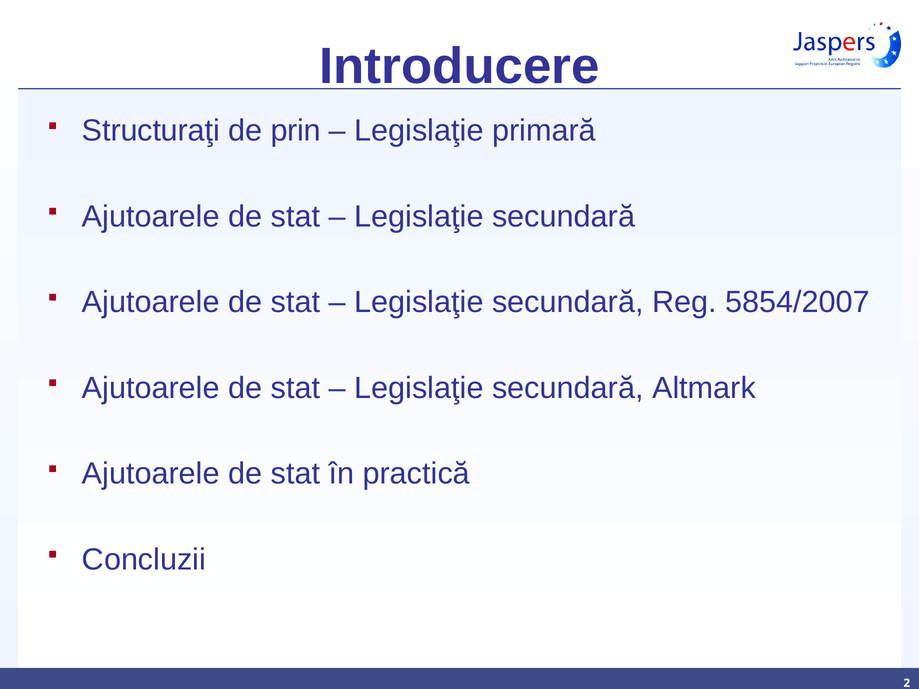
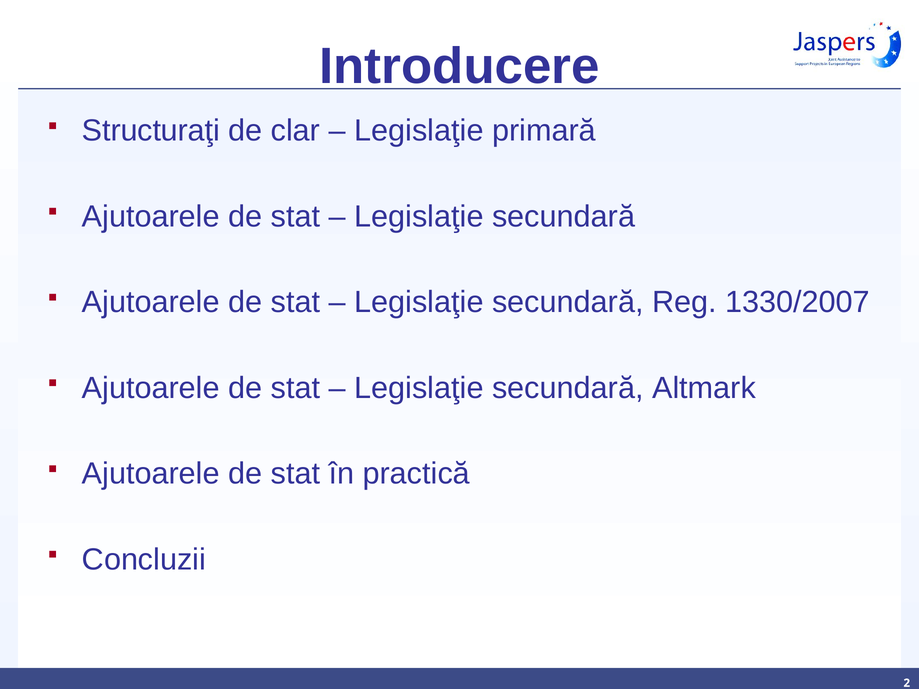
prin: prin -> clar
5854/2007: 5854/2007 -> 1330/2007
